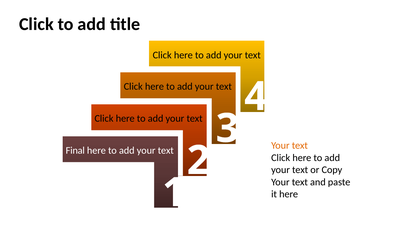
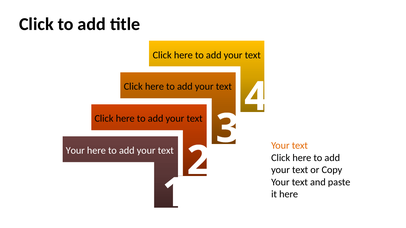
Final at (75, 151): Final -> Your
